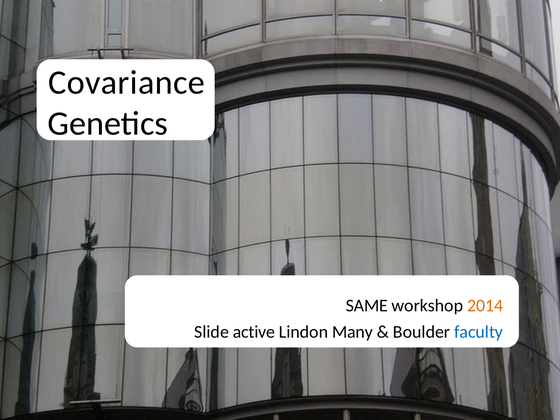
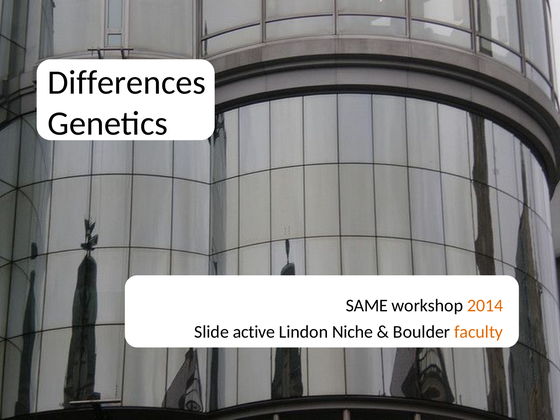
Covariance: Covariance -> Differences
Many: Many -> Niche
faculty colour: blue -> orange
